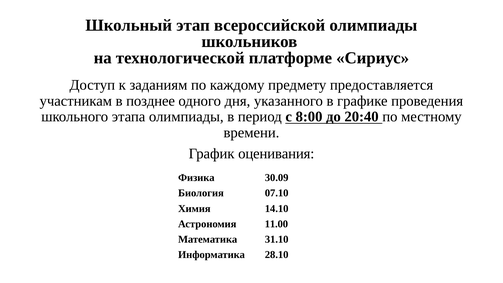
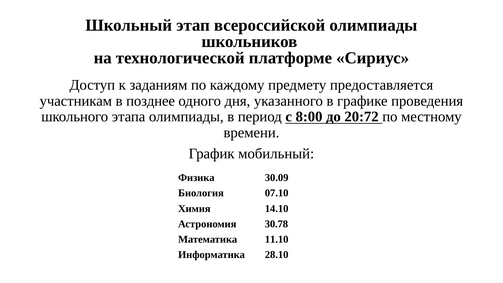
20:40: 20:40 -> 20:72
оценивания: оценивания -> мобильный
11.00: 11.00 -> 30.78
31.10: 31.10 -> 11.10
